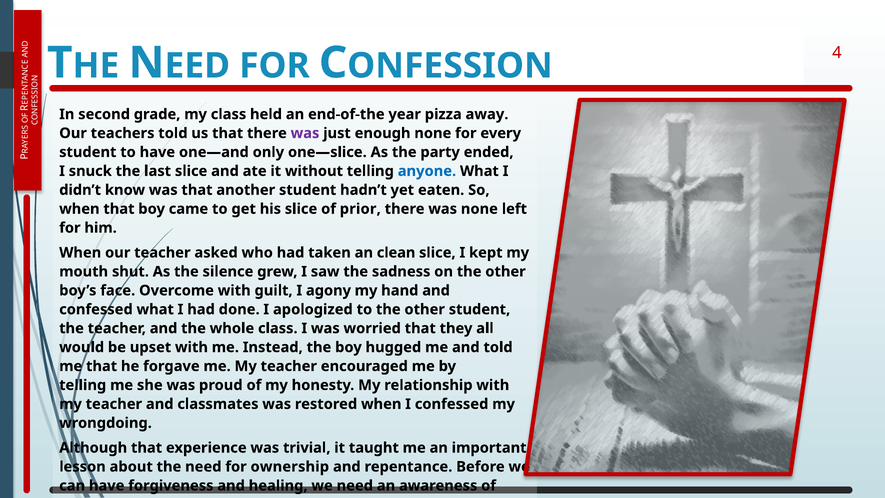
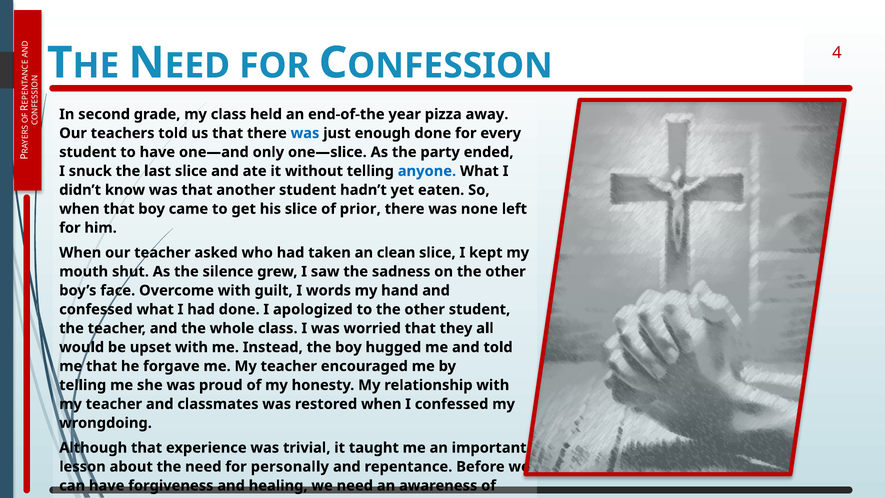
was at (305, 133) colour: purple -> blue
enough none: none -> done
agony: agony -> words
ownership: ownership -> personally
